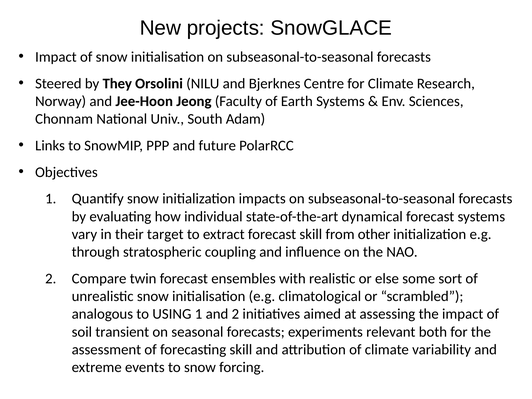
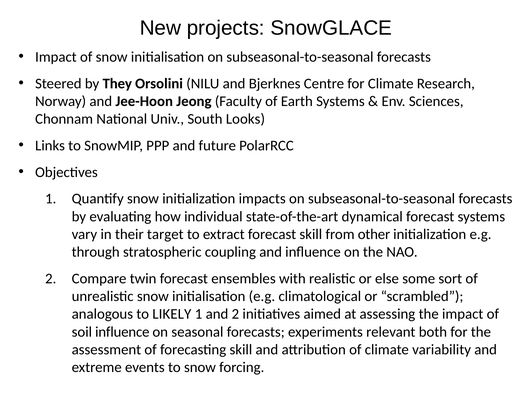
Adam: Adam -> Looks
USING: USING -> LIKELY
soil transient: transient -> influence
